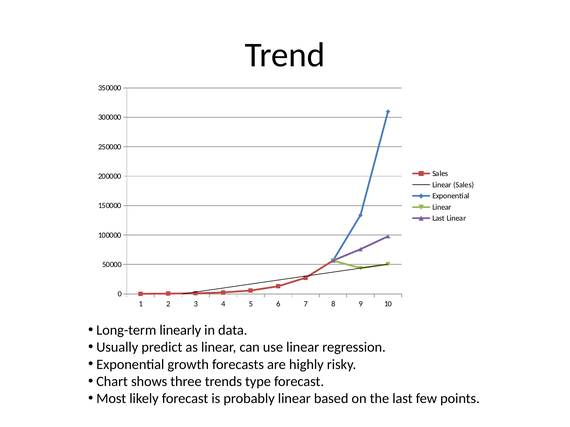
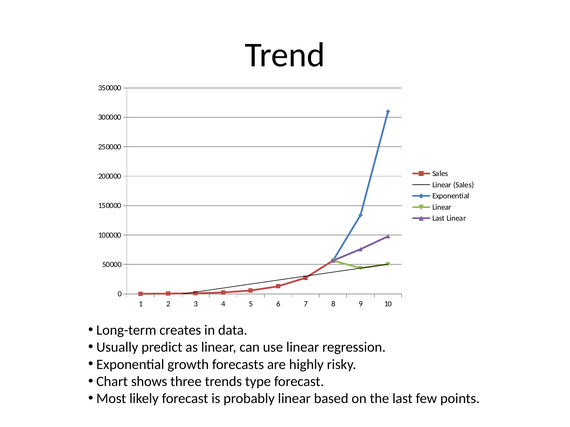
linearly: linearly -> creates
